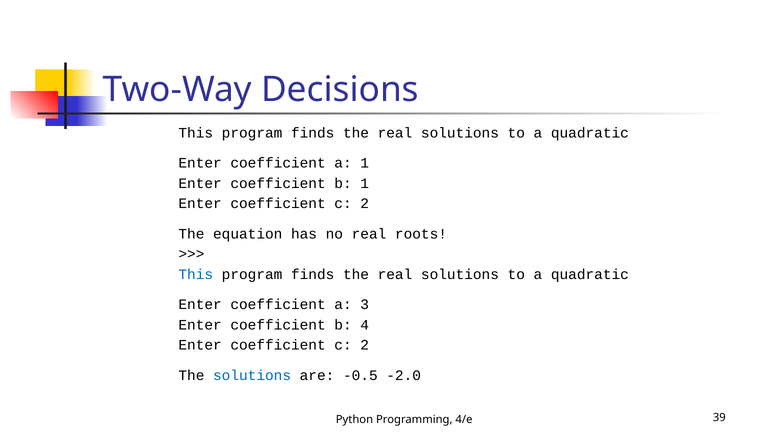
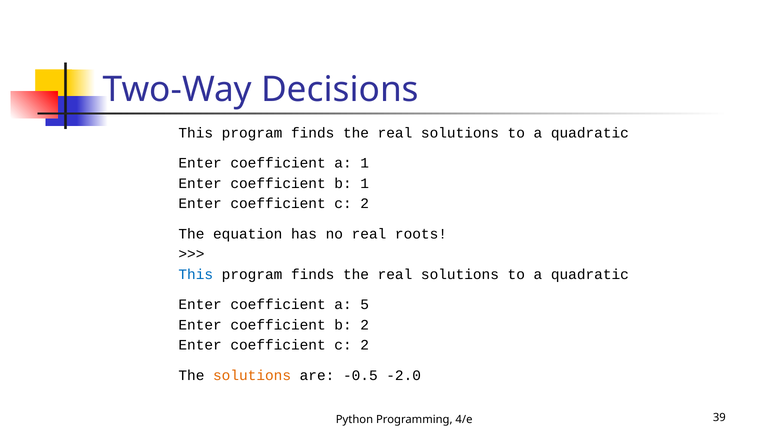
3: 3 -> 5
b 4: 4 -> 2
solutions at (252, 376) colour: blue -> orange
